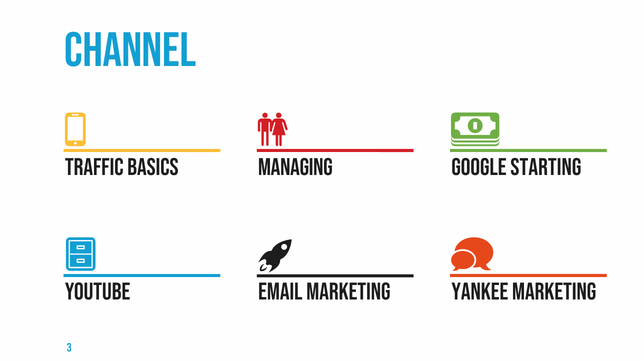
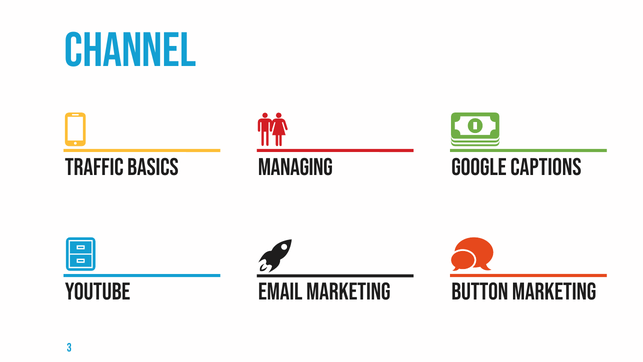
starting: starting -> captions
Yankee: Yankee -> Button
